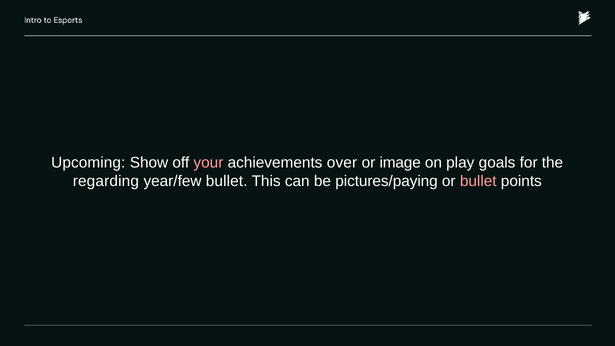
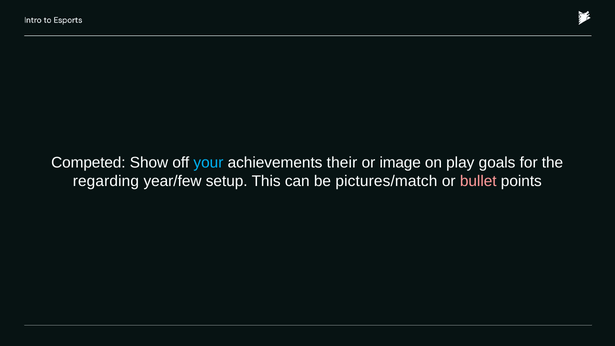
Upcoming: Upcoming -> Competed
your colour: pink -> light blue
over: over -> their
year/few bullet: bullet -> setup
pictures/paying: pictures/paying -> pictures/match
